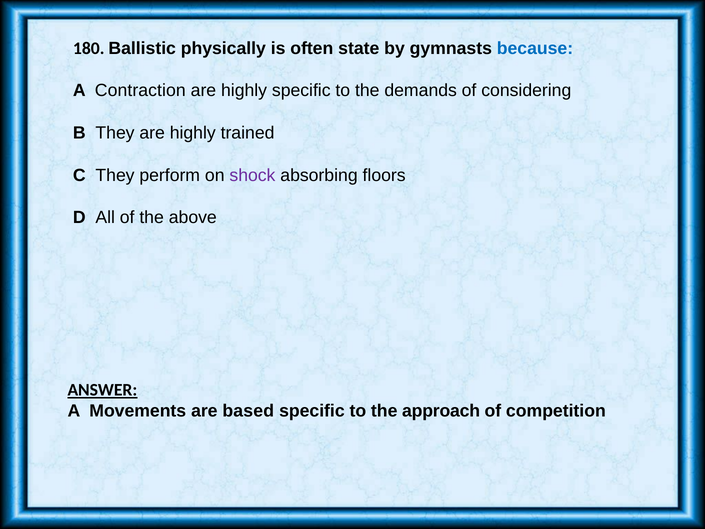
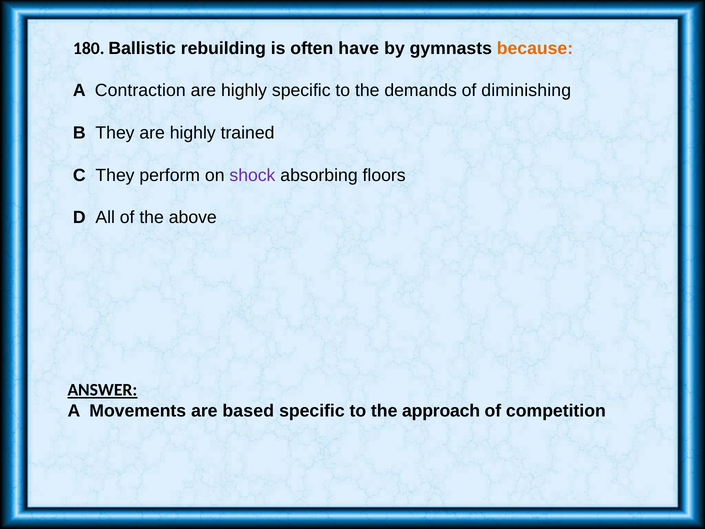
physically: physically -> rebuilding
state: state -> have
because colour: blue -> orange
considering: considering -> diminishing
